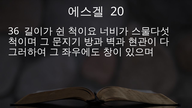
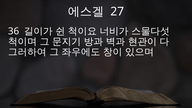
20: 20 -> 27
